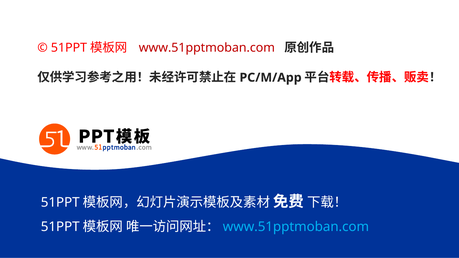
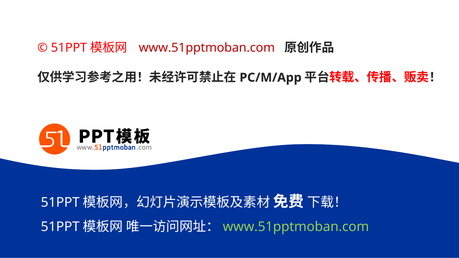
www.51pptmoban.com at (296, 227) colour: light blue -> light green
